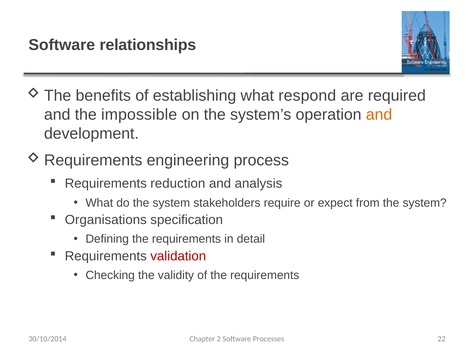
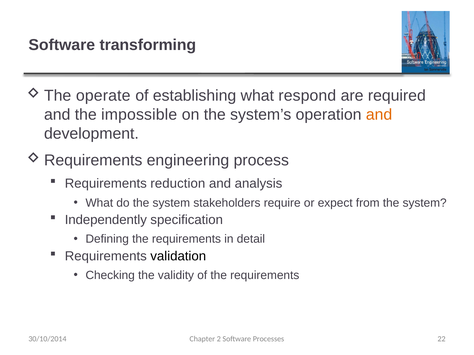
relationships: relationships -> transforming
benefits: benefits -> operate
Organisations: Organisations -> Independently
validation colour: red -> black
